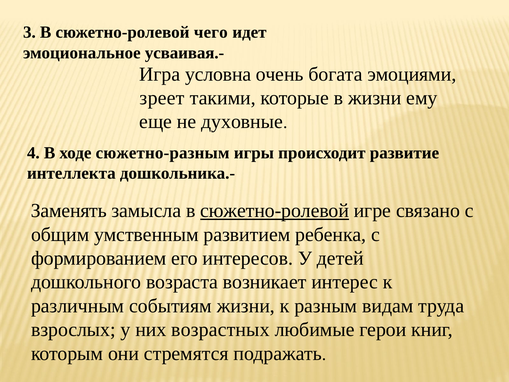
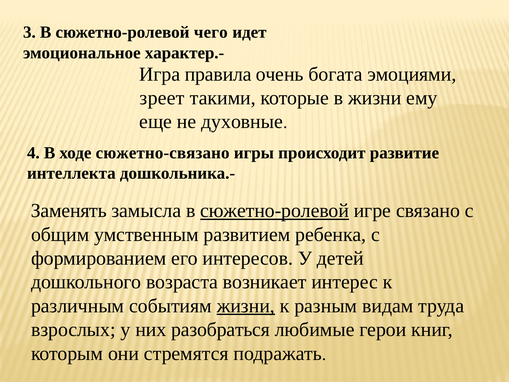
усваивая.-: усваивая.- -> характер.-
условна: условна -> правила
сюжетно-разным: сюжетно-разным -> сюжетно-связано
жизни at (246, 306) underline: none -> present
возрастных: возрастных -> разобраться
